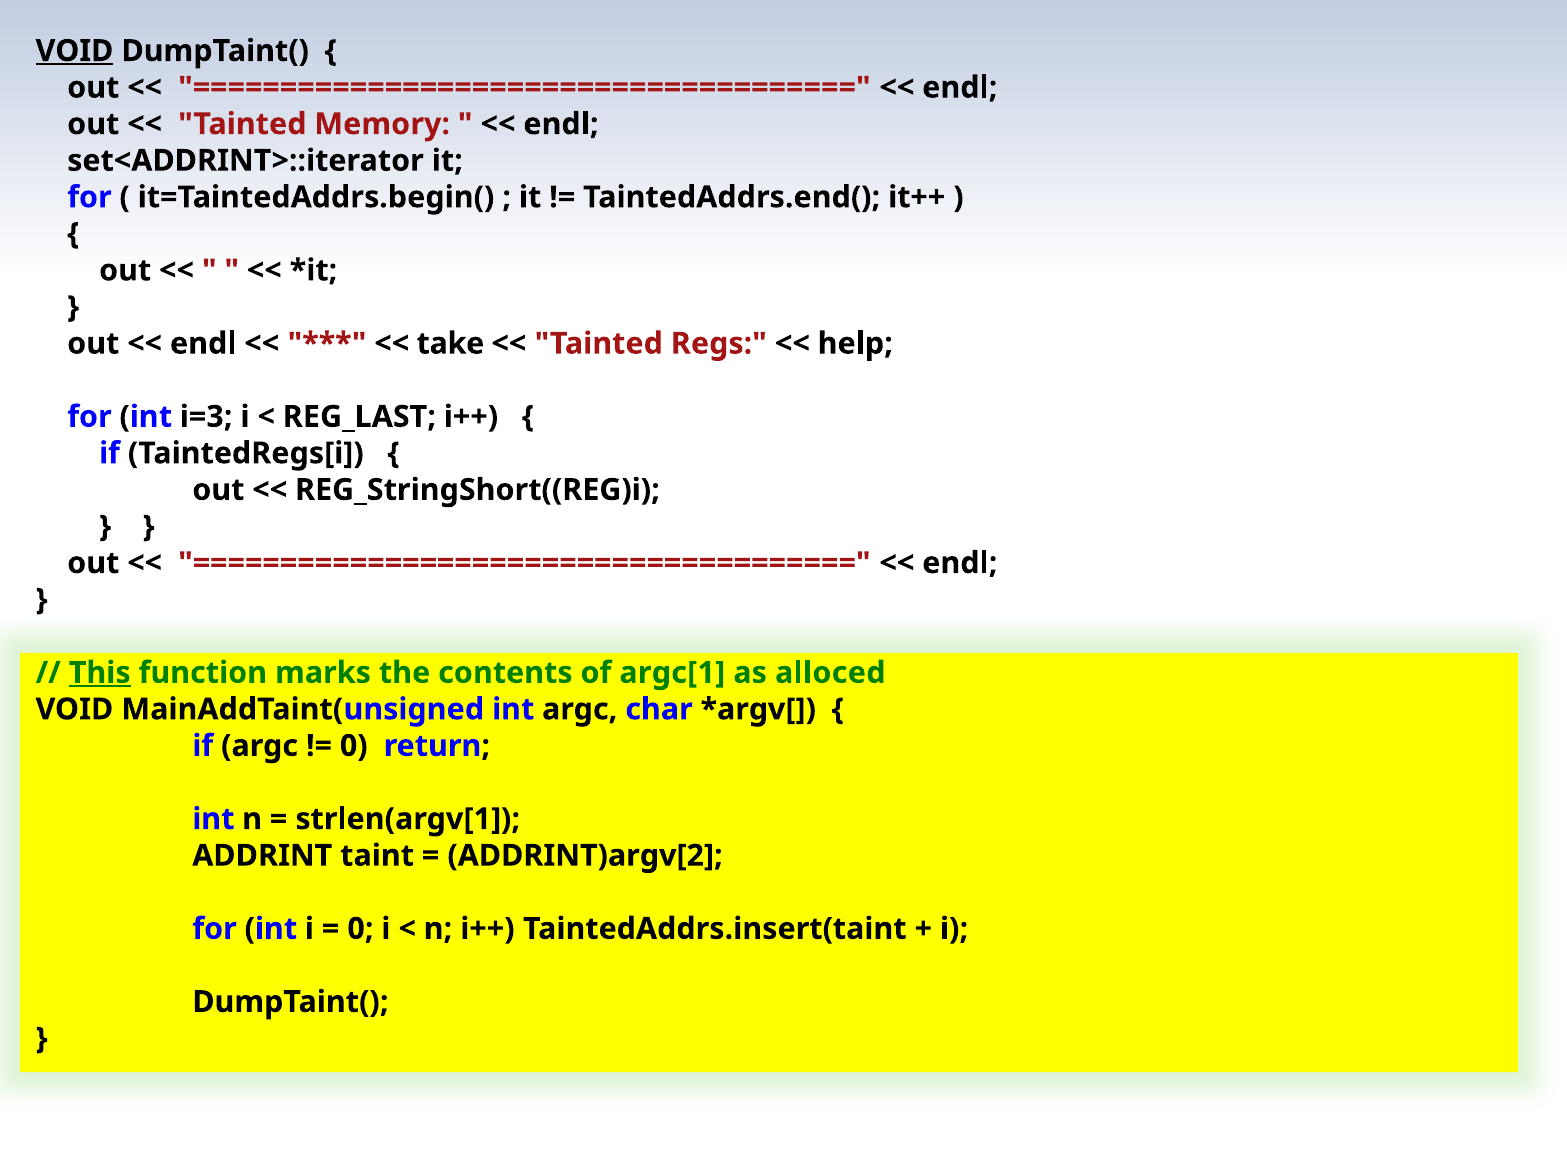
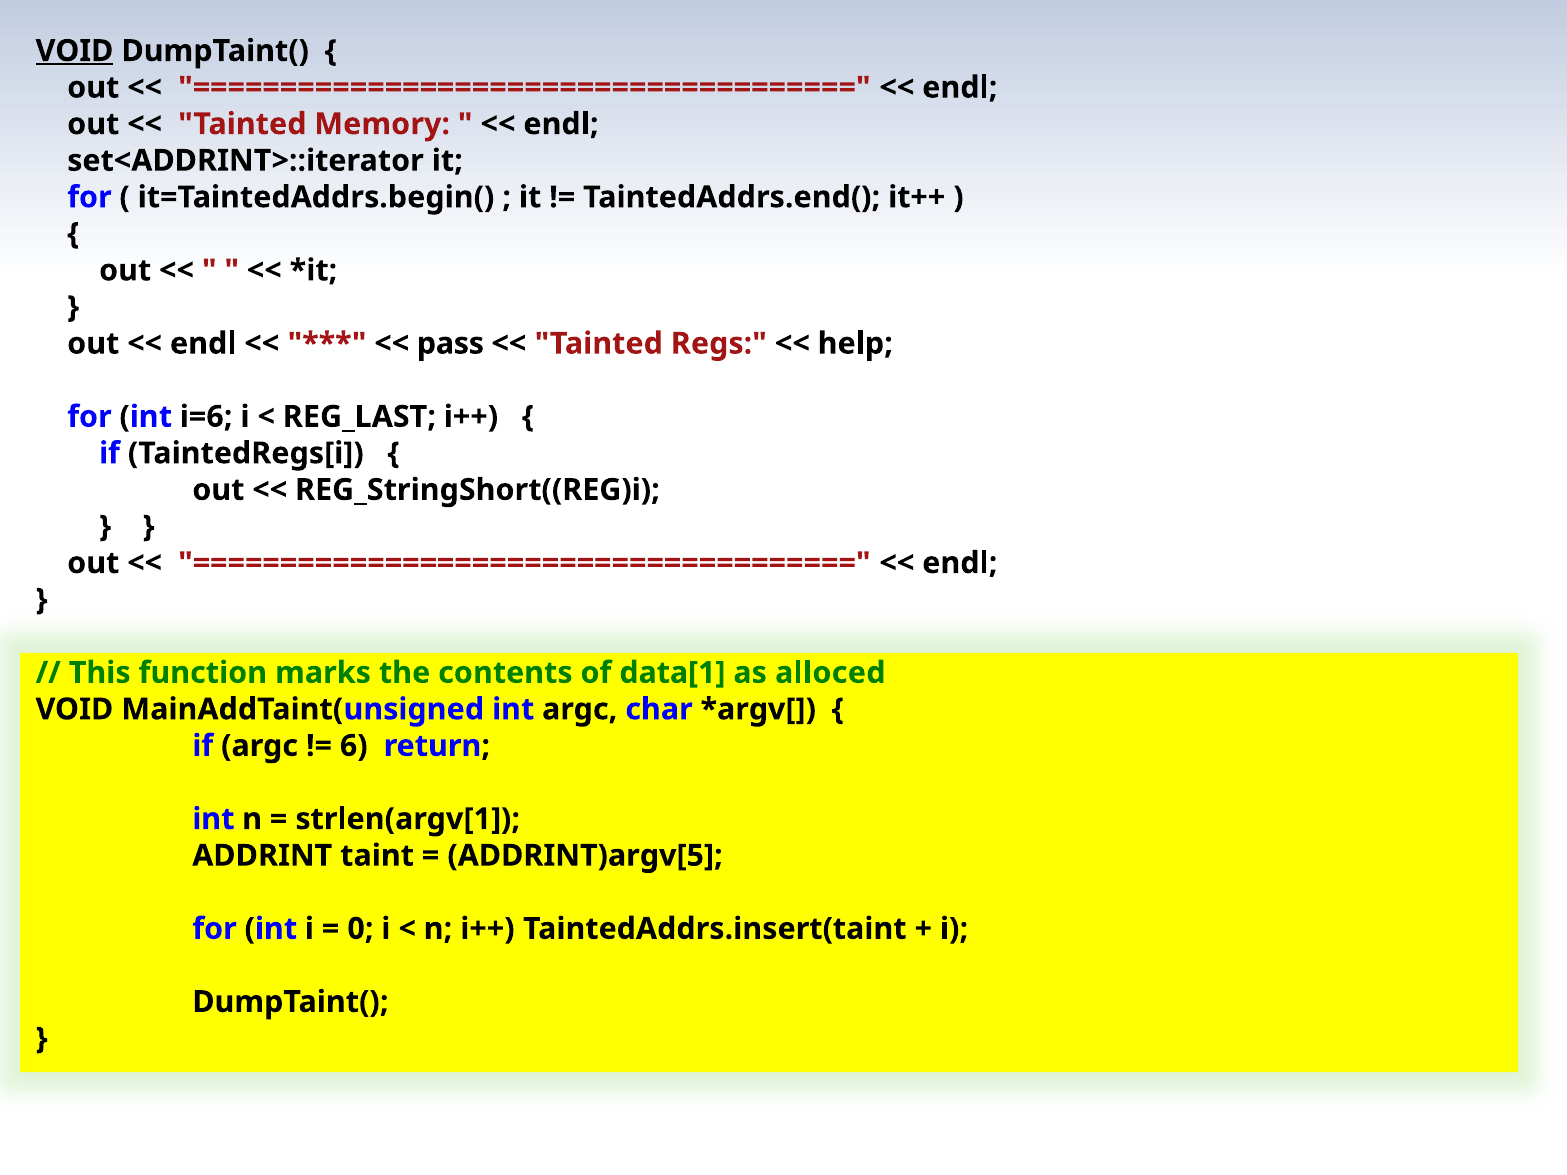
take: take -> pass
i=3: i=3 -> i=6
This underline: present -> none
argc[1: argc[1 -> data[1
0 at (354, 746): 0 -> 6
ADDRINT)argv[2: ADDRINT)argv[2 -> ADDRINT)argv[5
